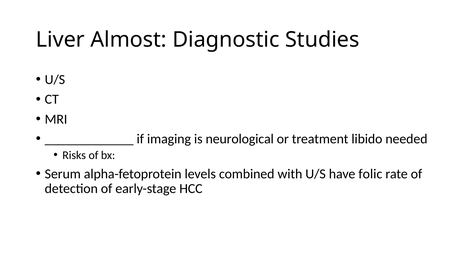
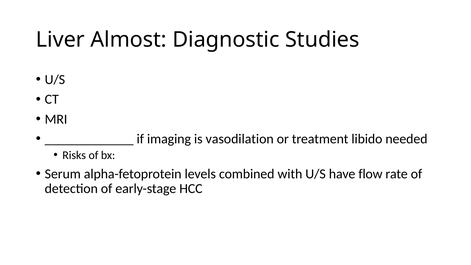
neurological: neurological -> vasodilation
folic: folic -> flow
